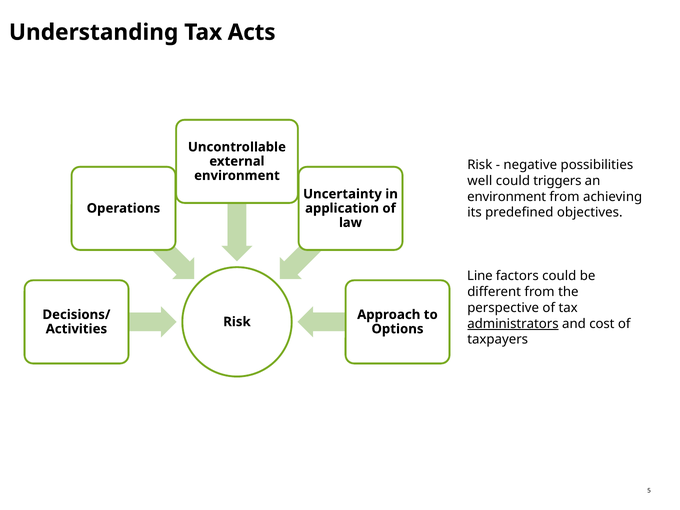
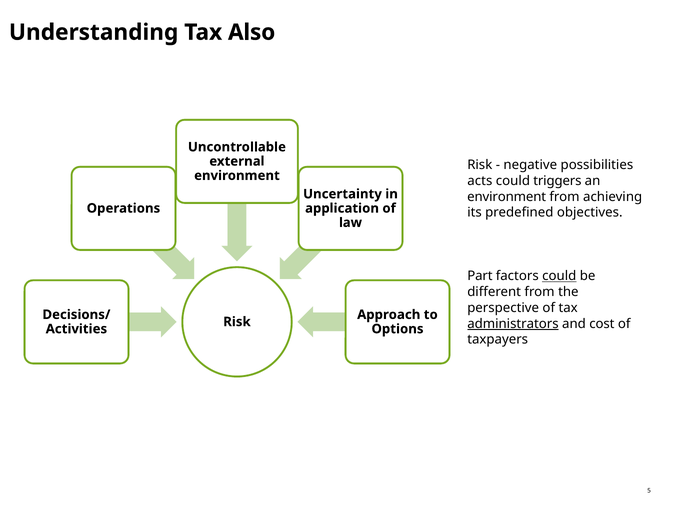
Acts: Acts -> Also
well: well -> acts
Line: Line -> Part
could at (559, 276) underline: none -> present
